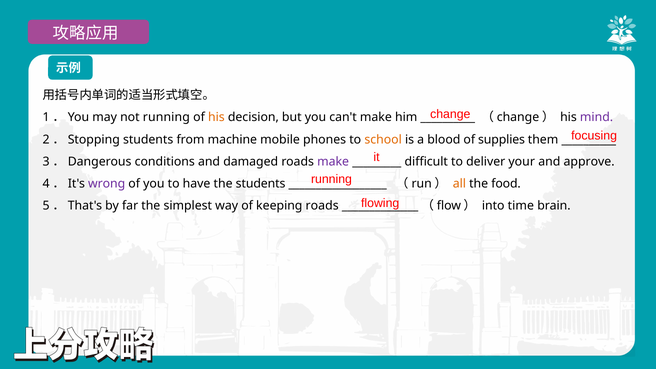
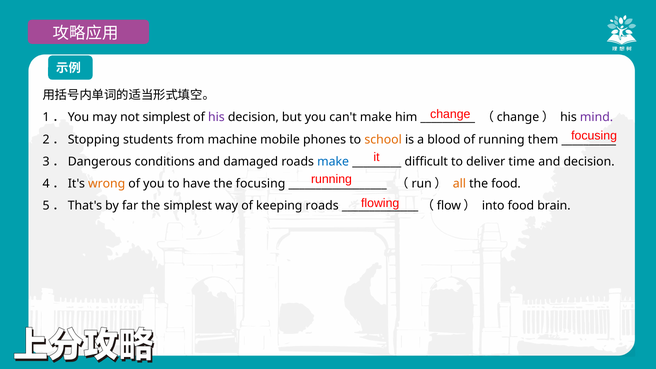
not running: running -> simplest
his at (216, 117) colour: orange -> purple
of supplies: supplies -> running
make at (333, 162) colour: purple -> blue
your: your -> time
and approve: approve -> decision
wrong colour: purple -> orange
the students: students -> focusing
into time: time -> food
